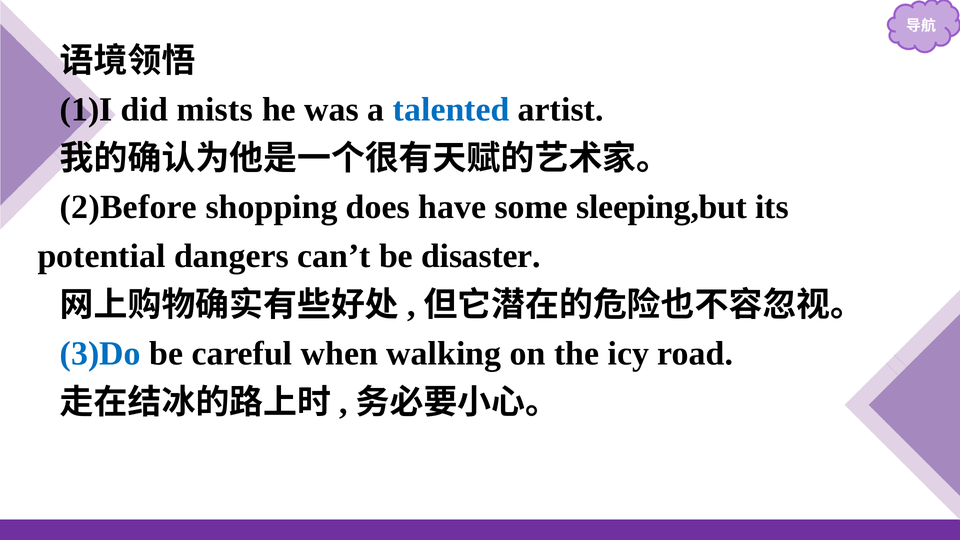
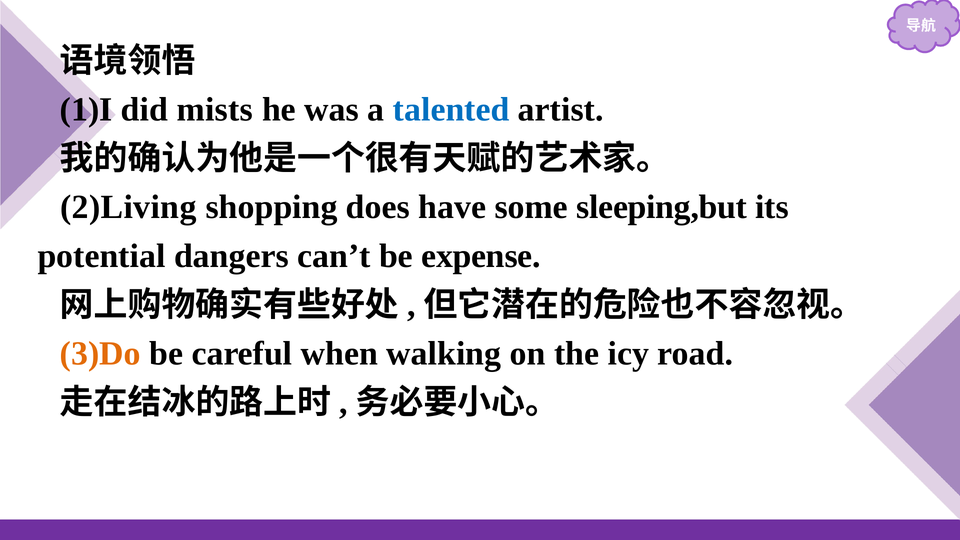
2)Before: 2)Before -> 2)Living
disaster: disaster -> expense
3)Do colour: blue -> orange
